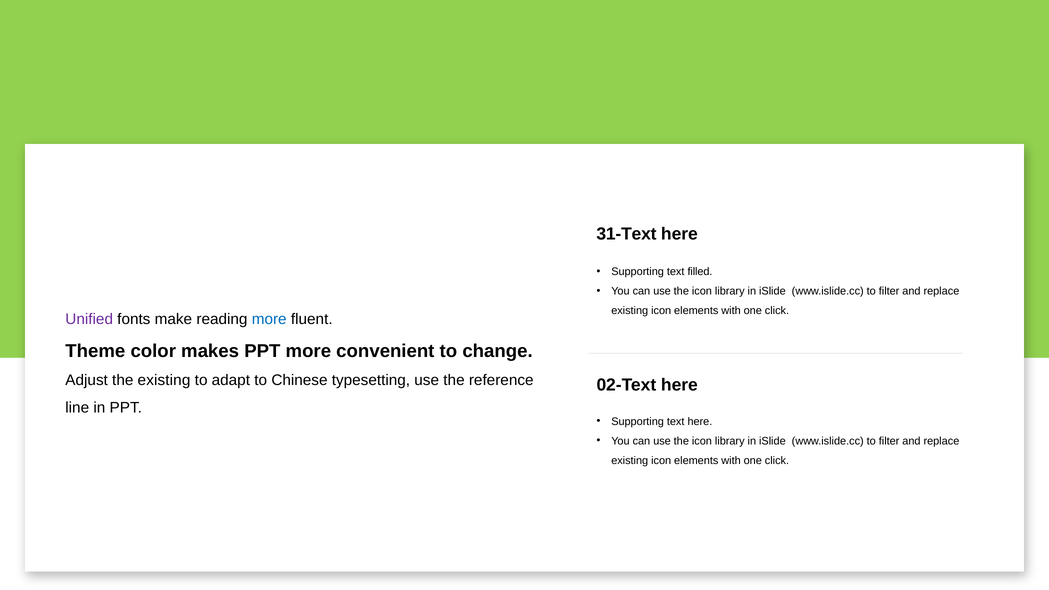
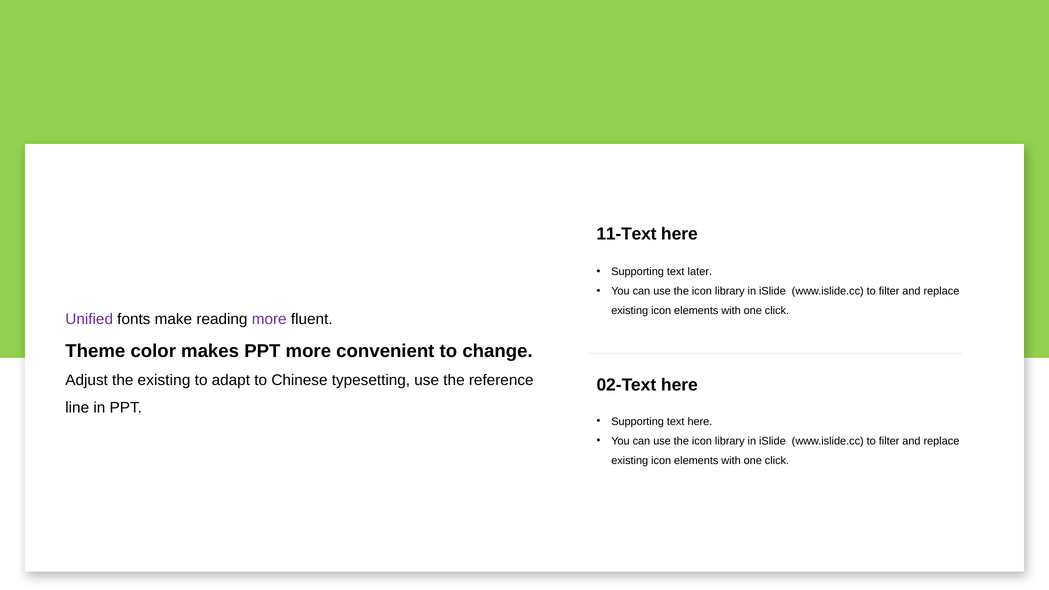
31-Text: 31-Text -> 11-Text
filled: filled -> later
more at (269, 319) colour: blue -> purple
